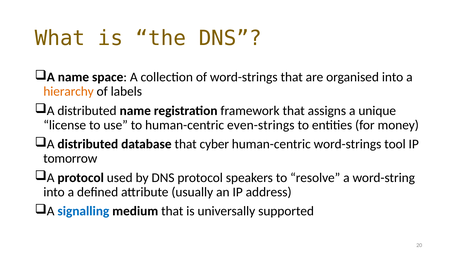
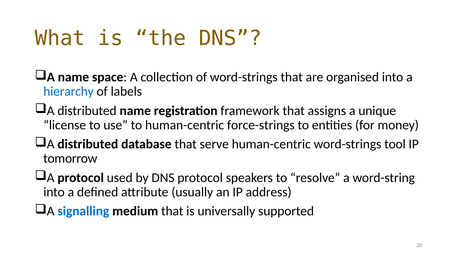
hierarchy colour: orange -> blue
even-strings: even-strings -> force-strings
cyber: cyber -> serve
